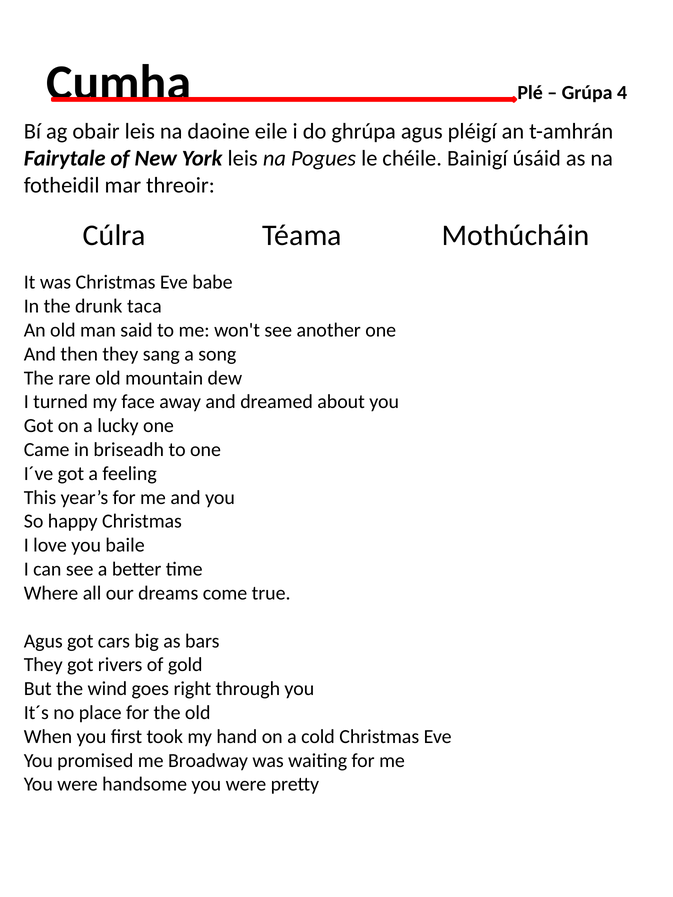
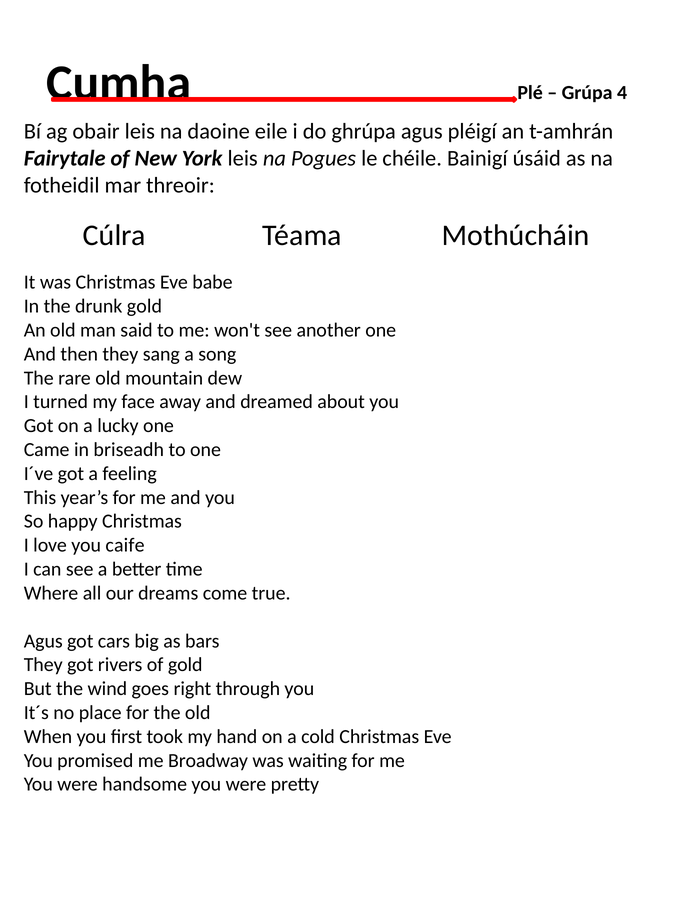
drunk taca: taca -> gold
baile: baile -> caife
